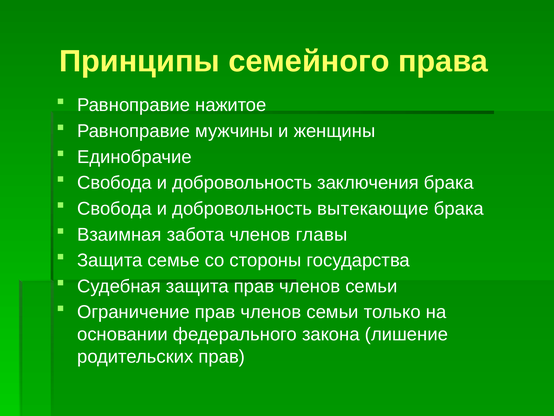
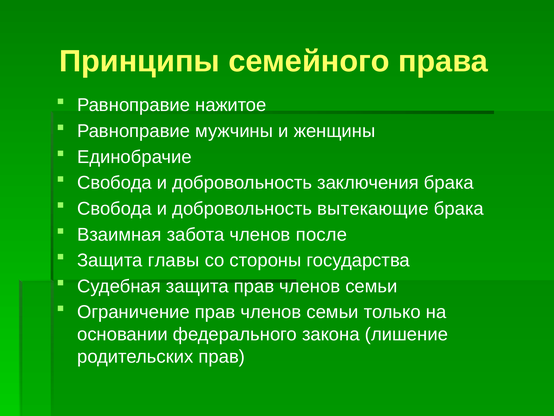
главы: главы -> после
семье: семье -> главы
